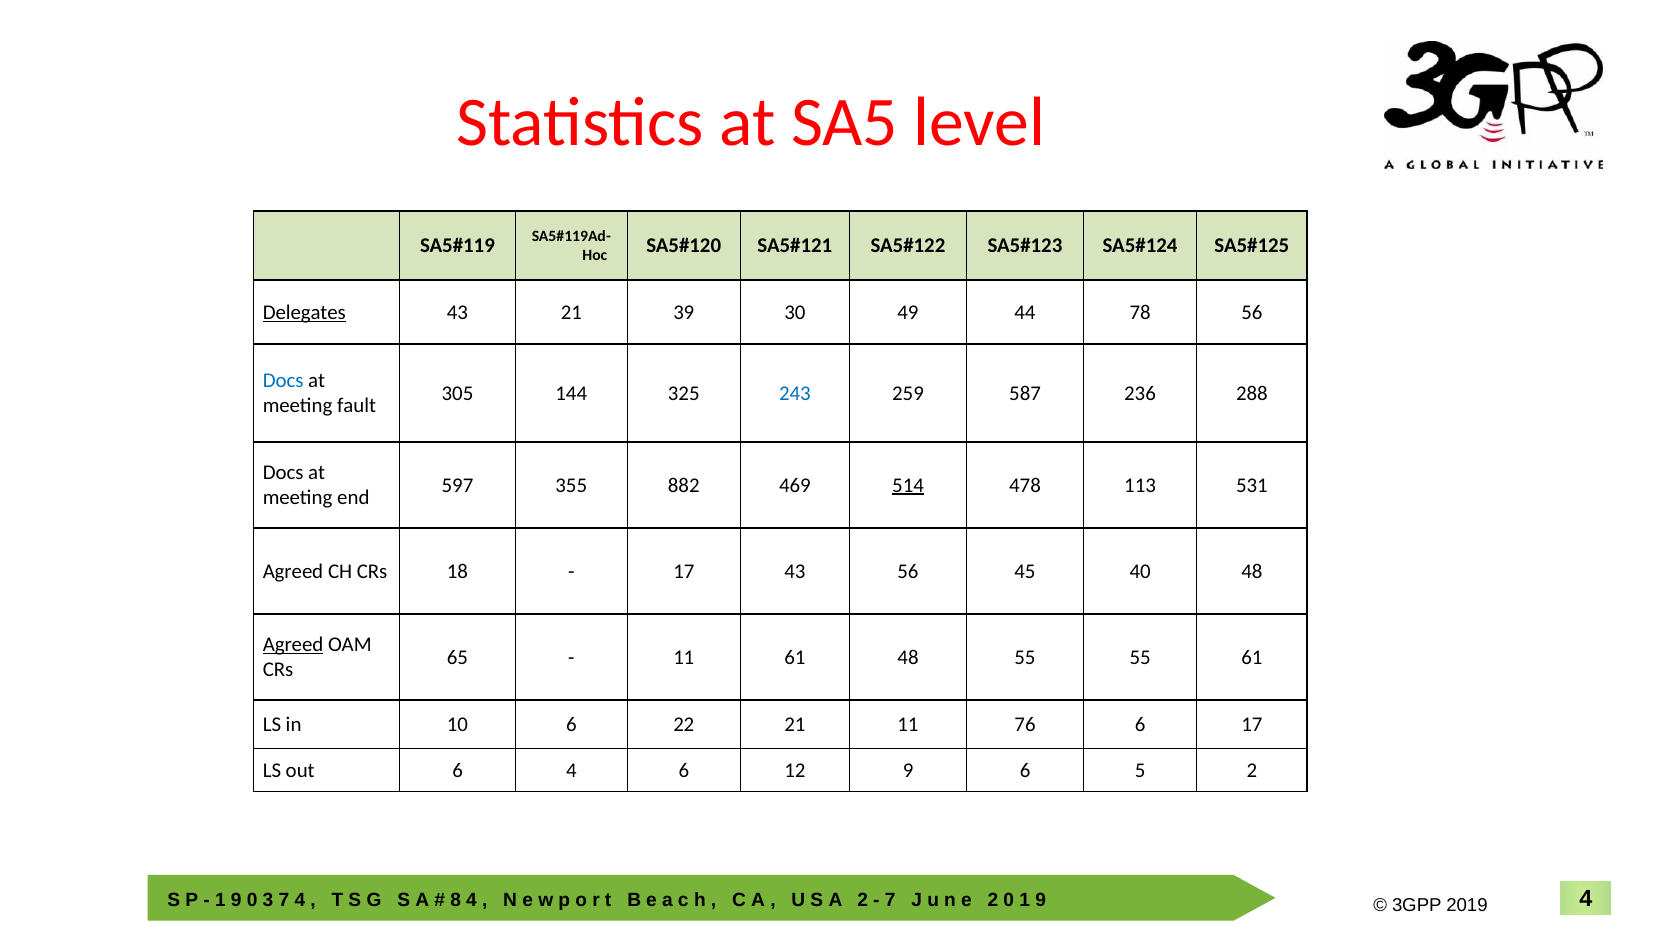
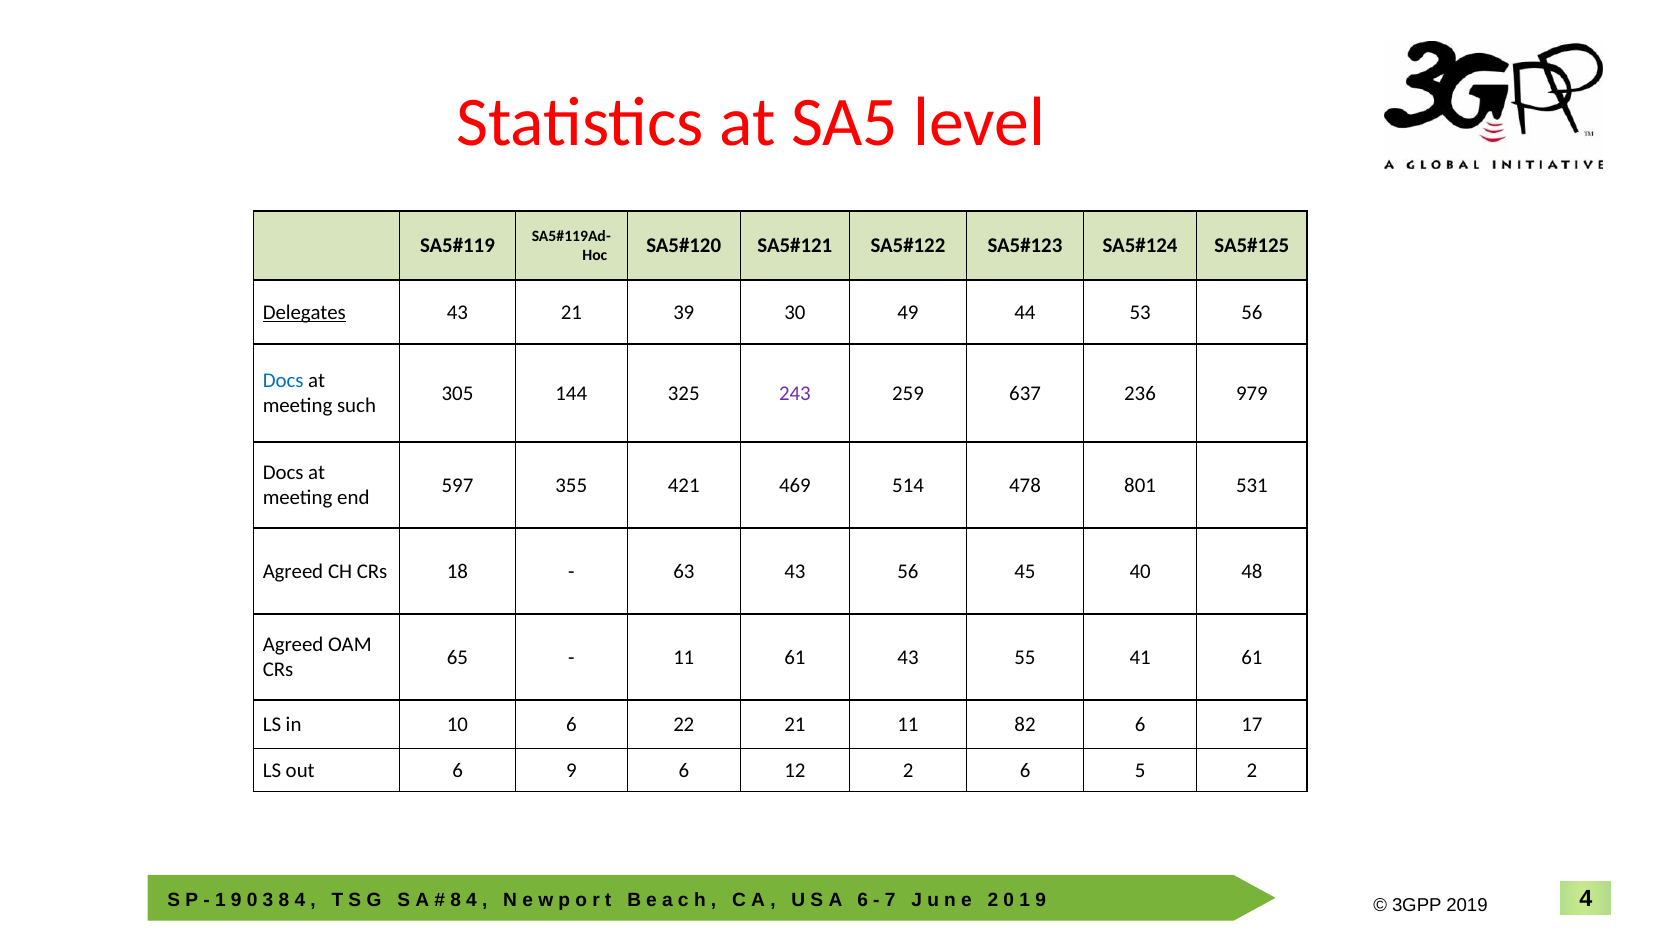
78: 78 -> 53
243 colour: blue -> purple
587: 587 -> 637
288: 288 -> 979
fault: fault -> such
882: 882 -> 421
514 underline: present -> none
113: 113 -> 801
17 at (684, 571): 17 -> 63
Agreed at (293, 644) underline: present -> none
61 48: 48 -> 43
55 55: 55 -> 41
76: 76 -> 82
6 4: 4 -> 9
12 9: 9 -> 2
7 at (284, 900): 7 -> 8
2 at (863, 900): 2 -> 6
